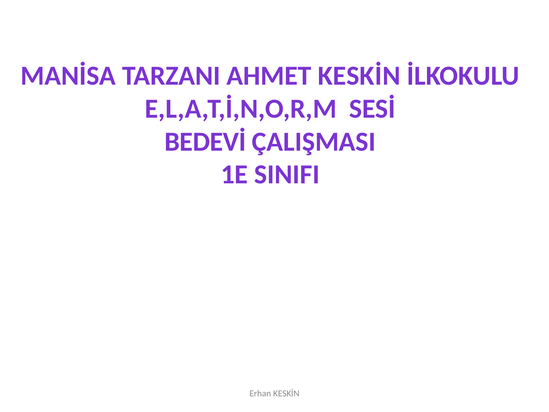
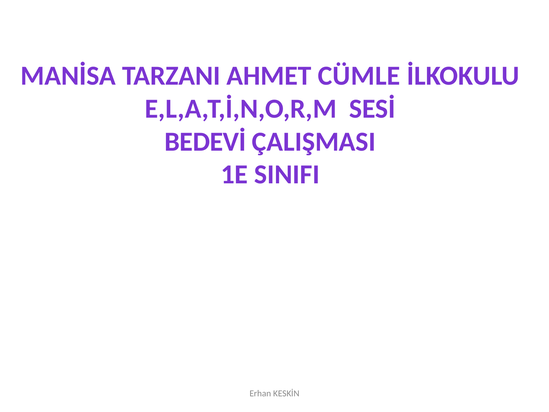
AHMET KESKİN: KESKİN -> CÜMLE
